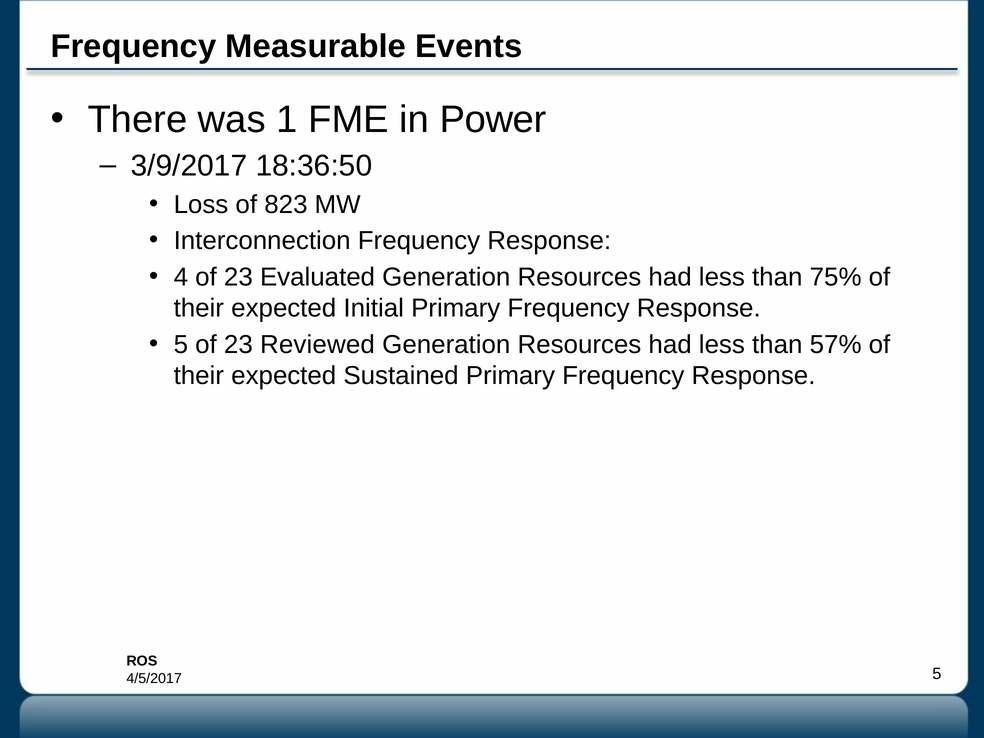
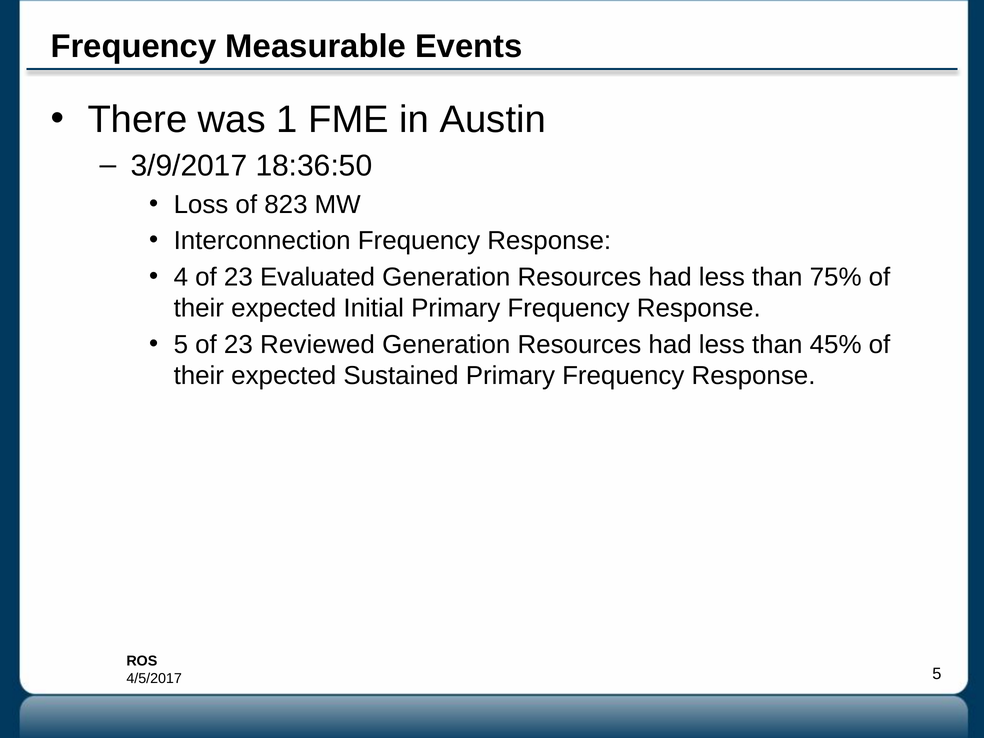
Power: Power -> Austin
57%: 57% -> 45%
